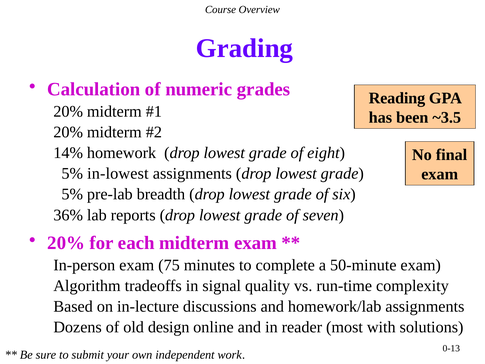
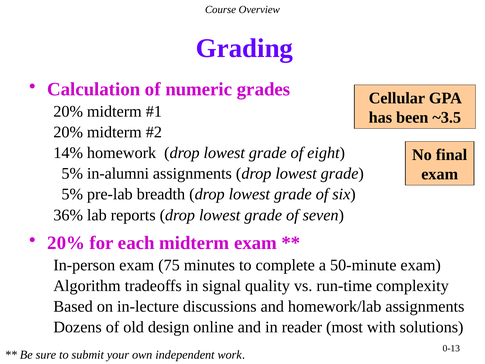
Reading: Reading -> Cellular
in-lowest: in-lowest -> in-alumni
